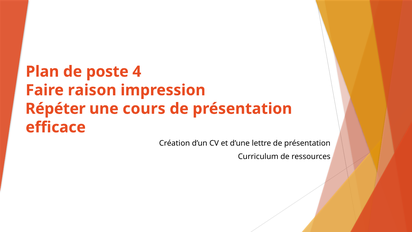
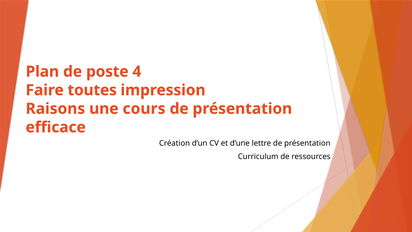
raison: raison -> toutes
Répéter: Répéter -> Raisons
